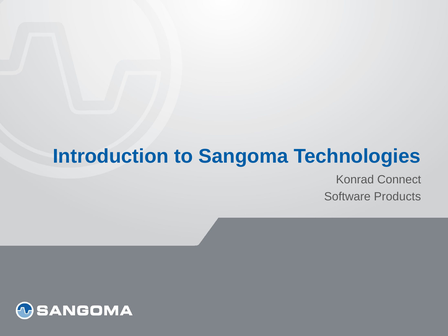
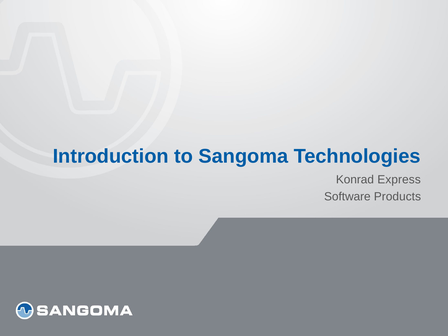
Connect: Connect -> Express
